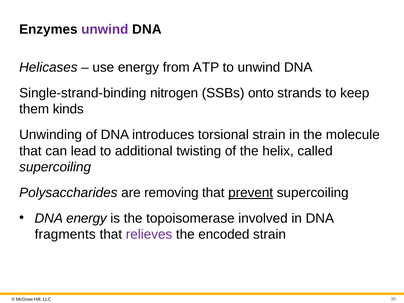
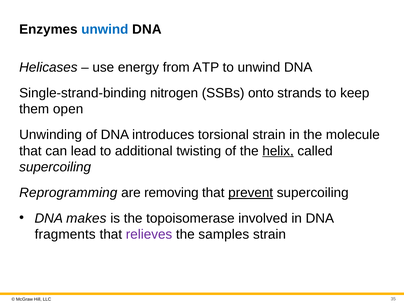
unwind at (105, 29) colour: purple -> blue
kinds: kinds -> open
helix underline: none -> present
Polysaccharides: Polysaccharides -> Reprogramming
DNA energy: energy -> makes
encoded: encoded -> samples
